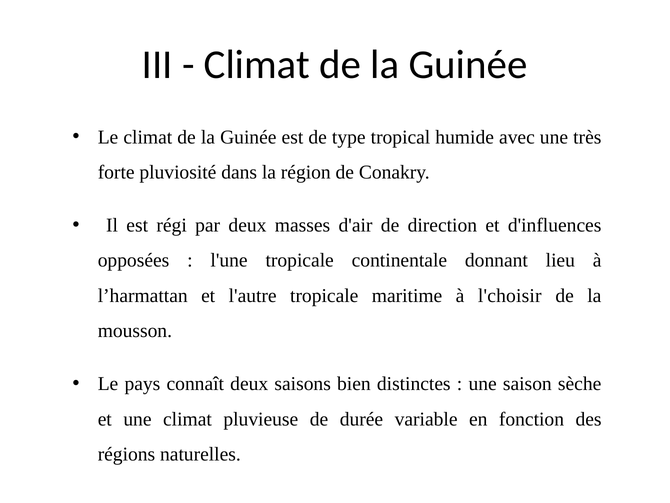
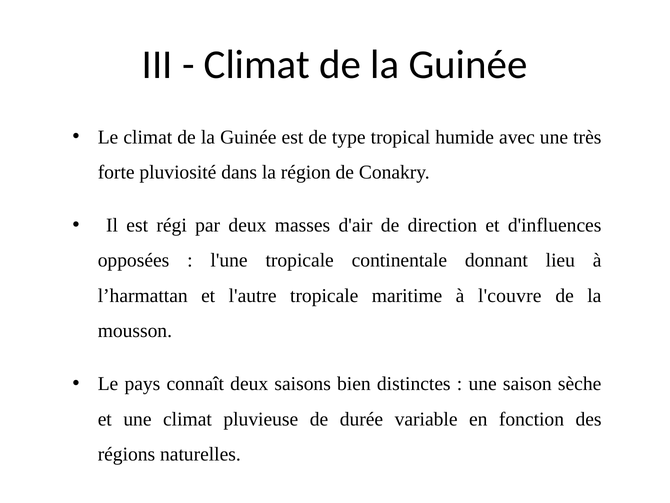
l'choisir: l'choisir -> l'couvre
